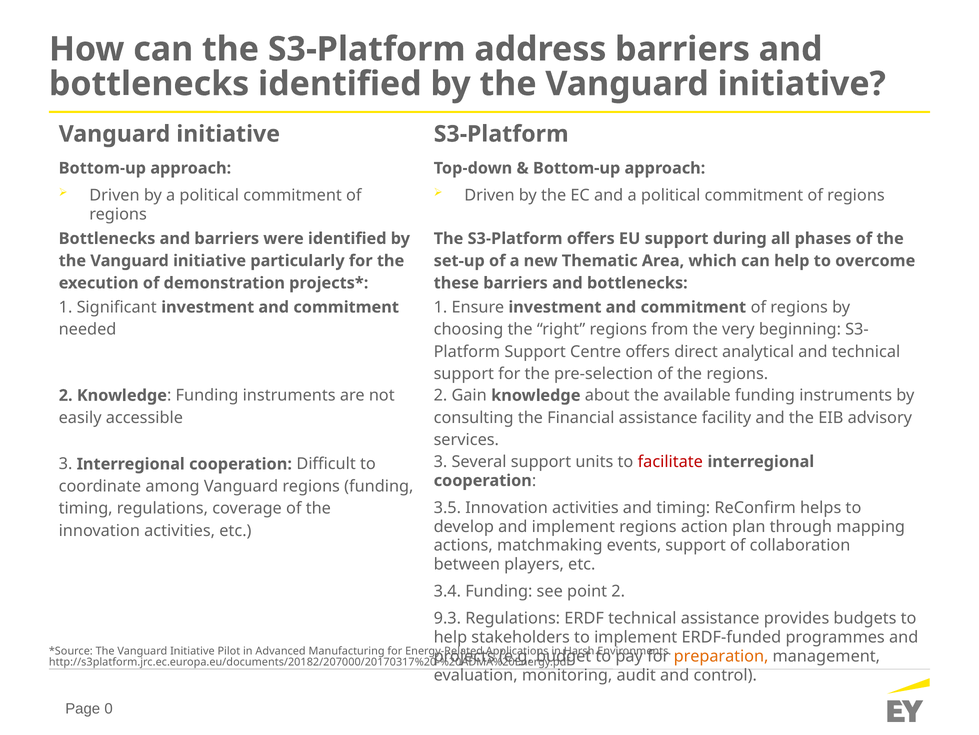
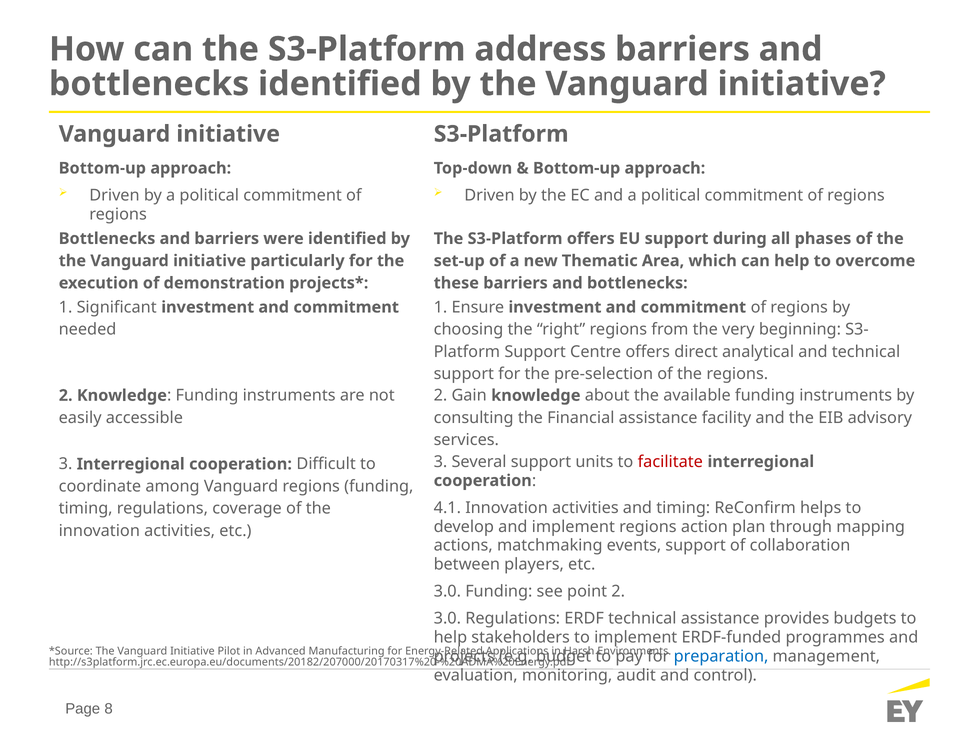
3.5: 3.5 -> 4.1
3.4 at (447, 591): 3.4 -> 3.0
9.3 at (447, 618): 9.3 -> 3.0
preparation colour: orange -> blue
0: 0 -> 8
